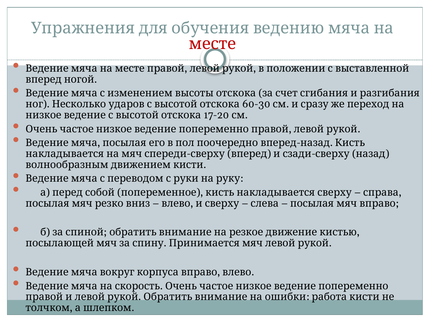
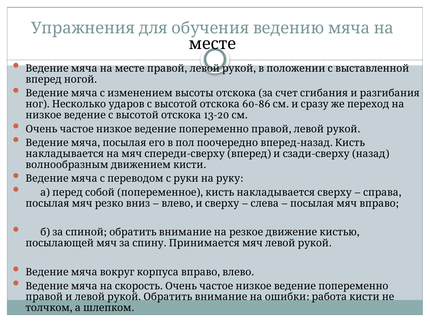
месте colour: red -> black
60-30: 60-30 -> 60-86
17-20: 17-20 -> 13-20
